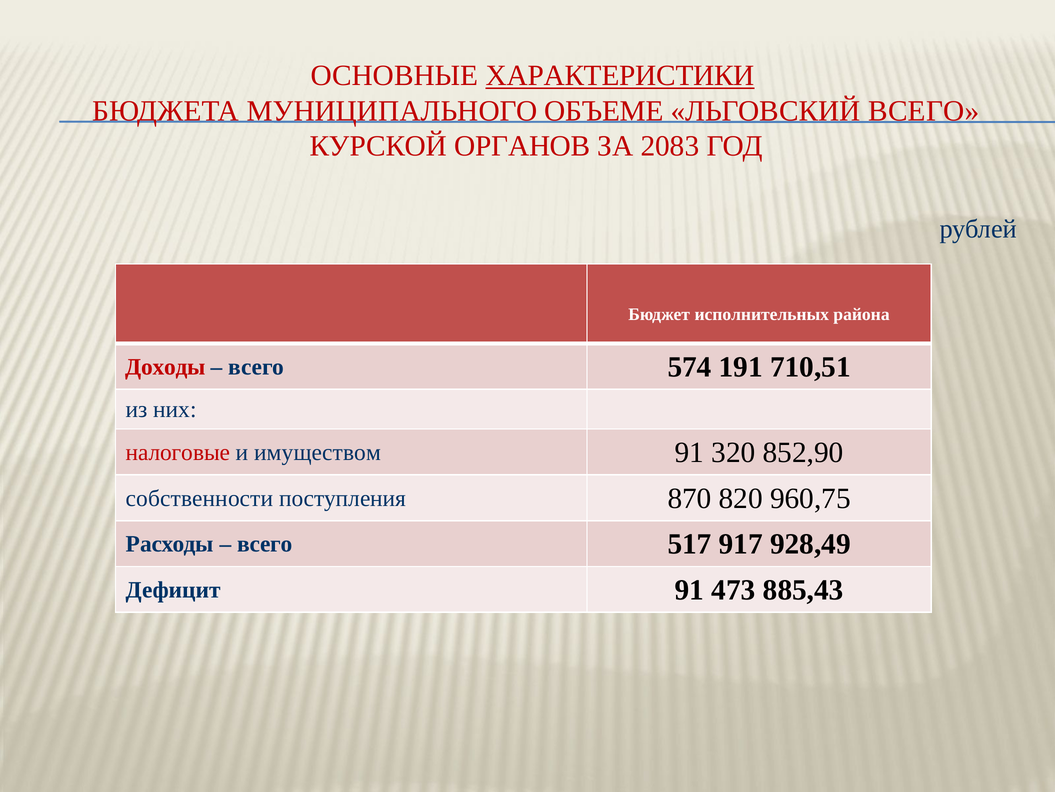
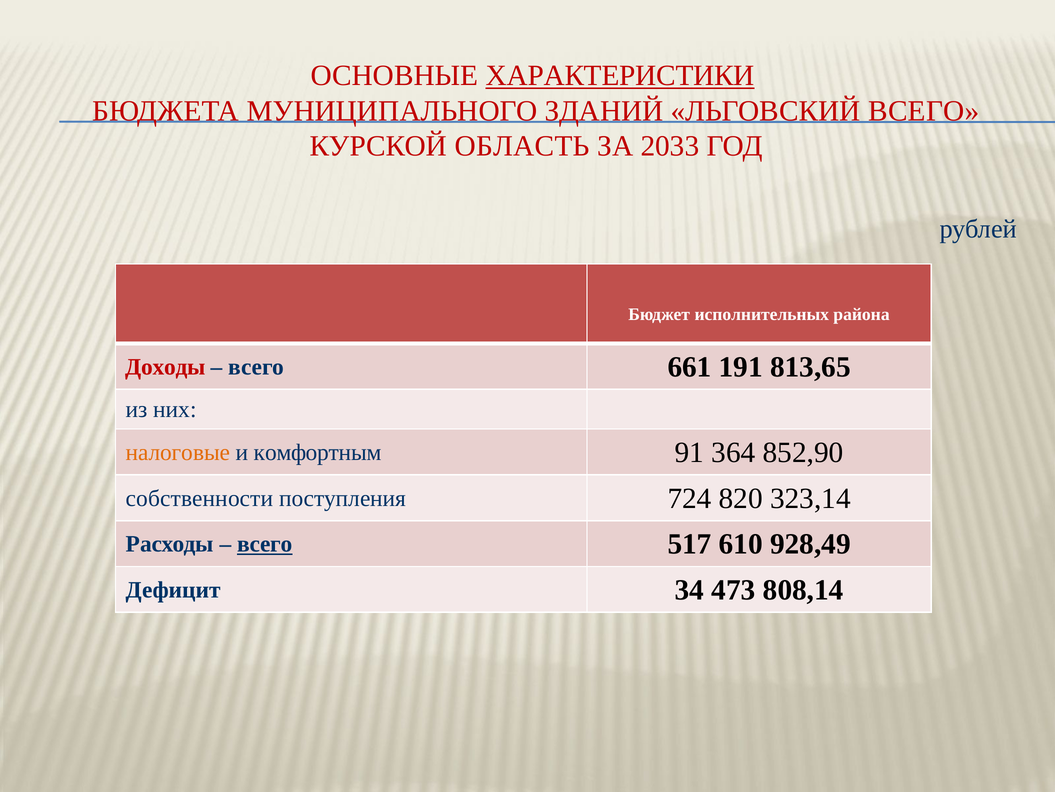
ОБЪЕМЕ: ОБЪЕМЕ -> ЗДАНИЙ
ОРГАНОВ: ОРГАНОВ -> ОБЛАСТЬ
2083: 2083 -> 2033
574: 574 -> 661
710,51: 710,51 -> 813,65
налоговые colour: red -> orange
имуществом: имуществом -> комфортным
320: 320 -> 364
870: 870 -> 724
960,75: 960,75 -> 323,14
всего at (265, 544) underline: none -> present
917: 917 -> 610
Дефицит 91: 91 -> 34
885,43: 885,43 -> 808,14
